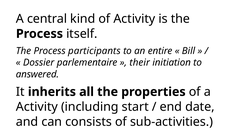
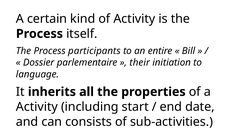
central: central -> certain
answered: answered -> language
